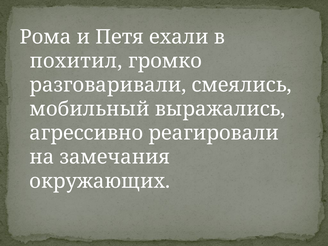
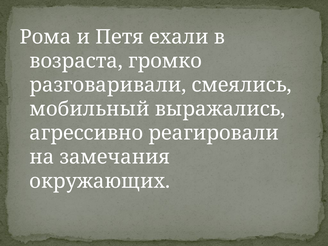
похитил: похитил -> возраста
